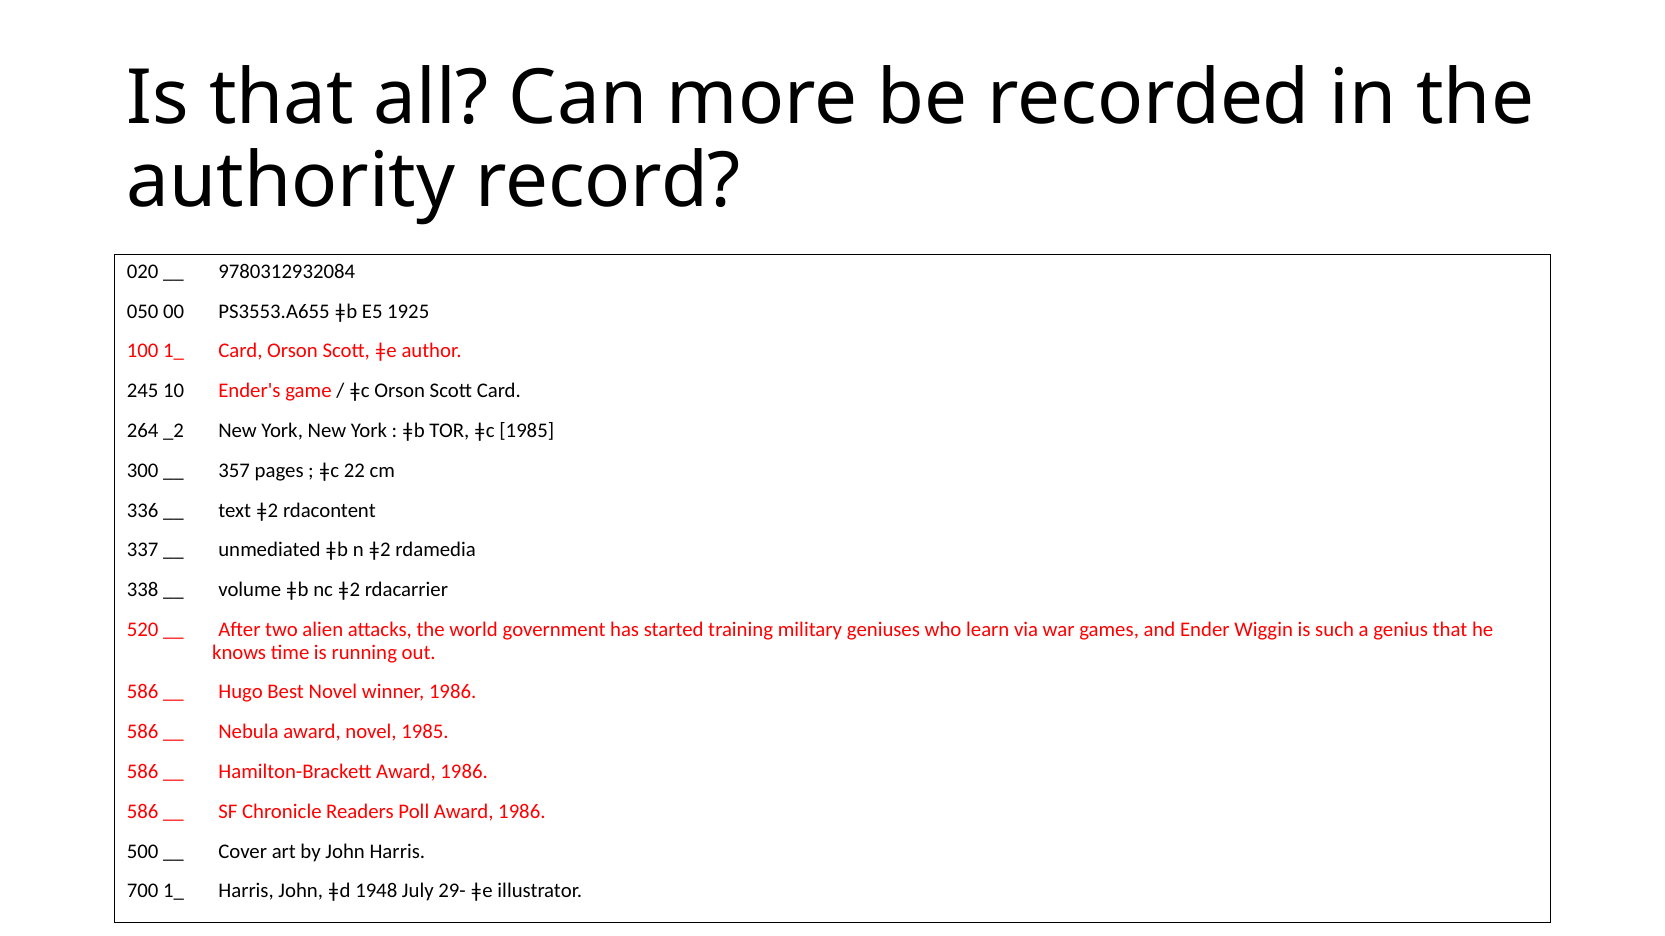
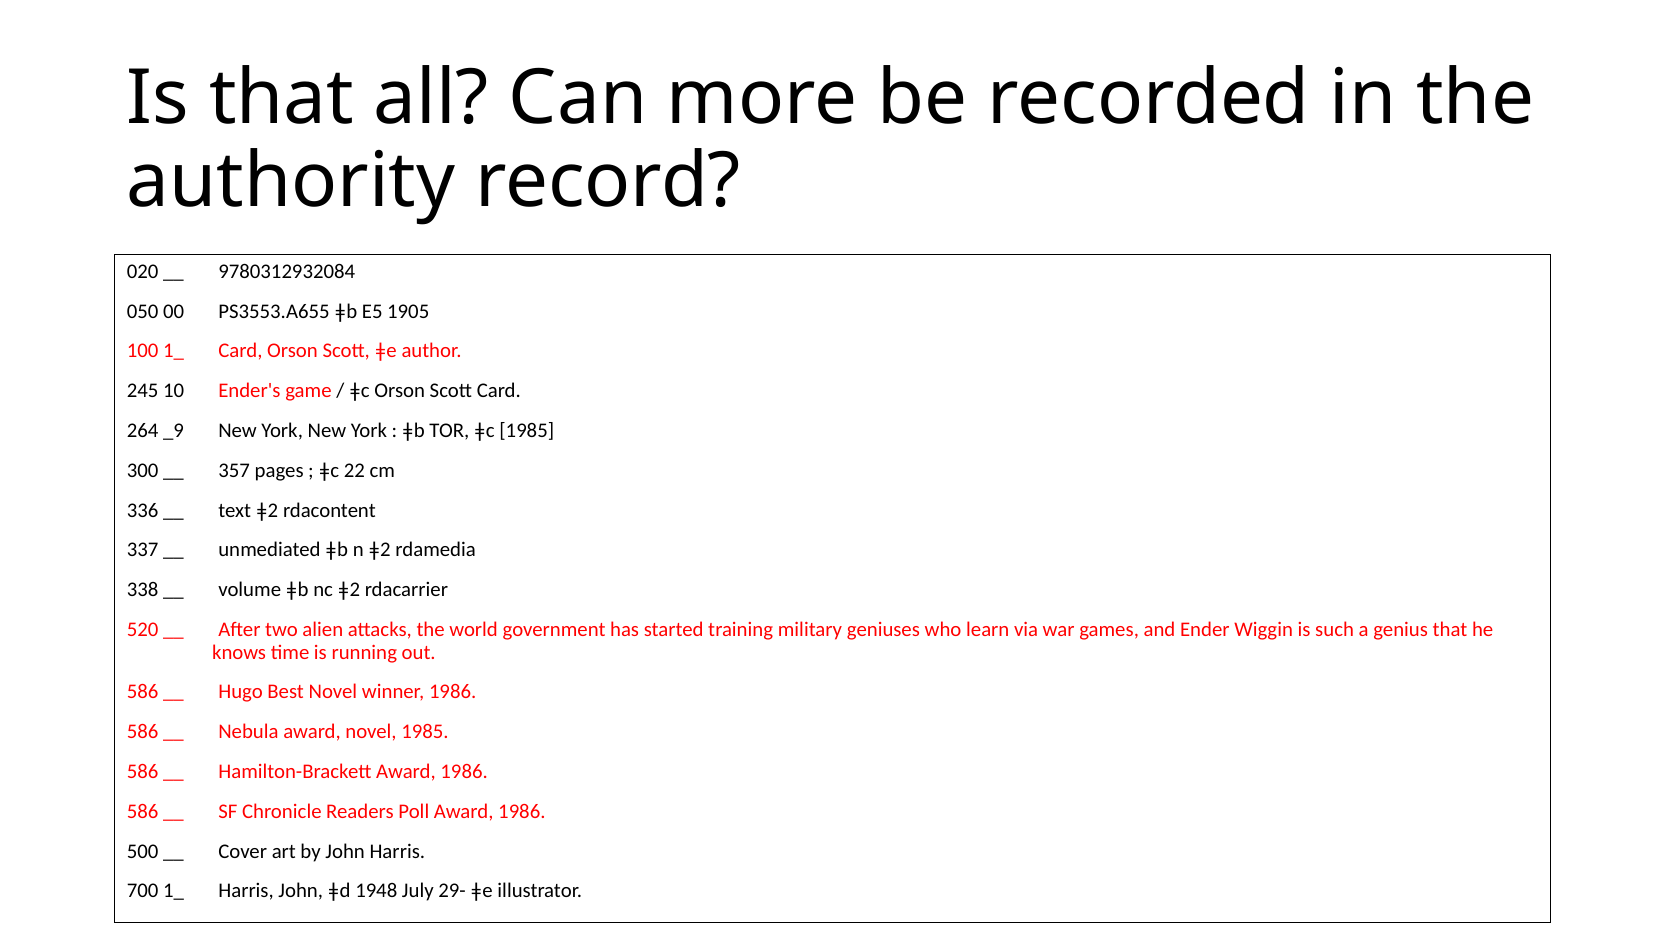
1925: 1925 -> 1905
_2: _2 -> _9
